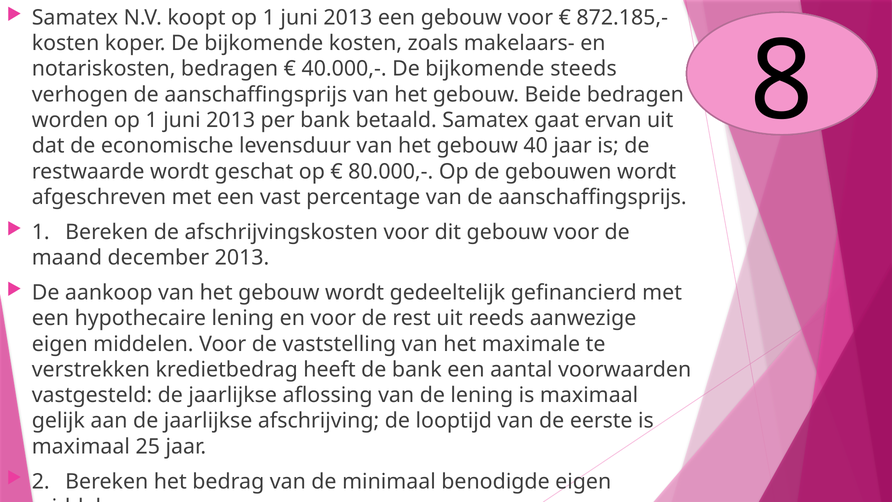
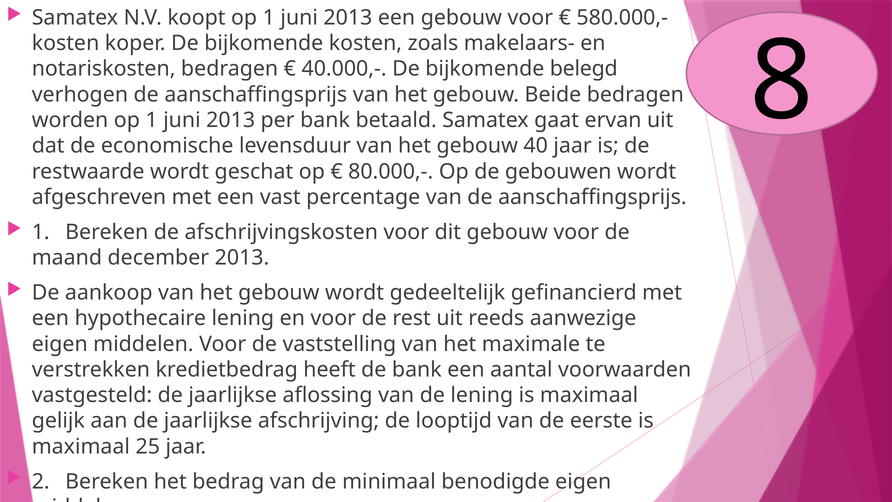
872.185,-: 872.185,- -> 580.000,-
steeds: steeds -> belegd
